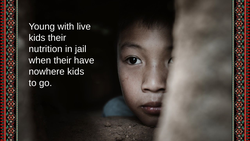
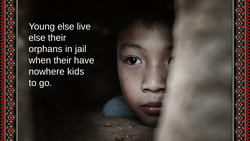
Young with: with -> else
kids at (37, 38): kids -> else
nutrition: nutrition -> orphans
